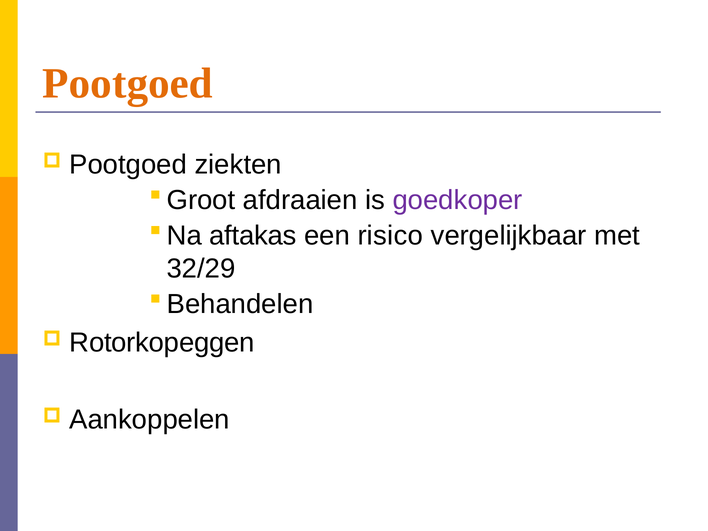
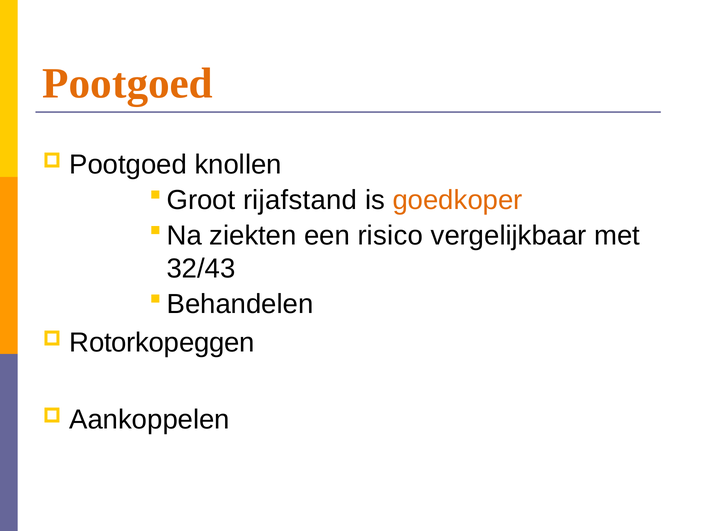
ziekten: ziekten -> knollen
afdraaien: afdraaien -> rijafstand
goedkoper colour: purple -> orange
aftakas: aftakas -> ziekten
32/29: 32/29 -> 32/43
